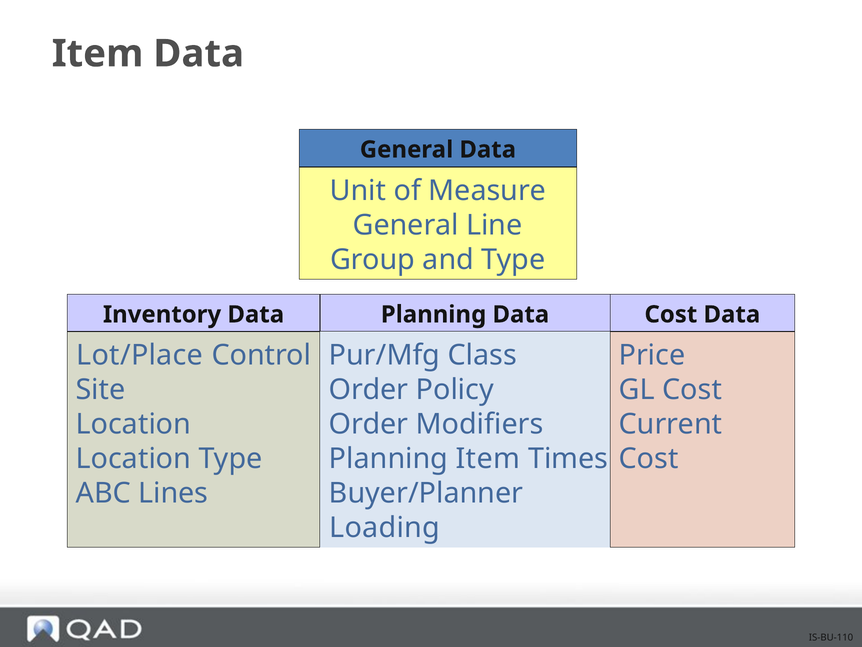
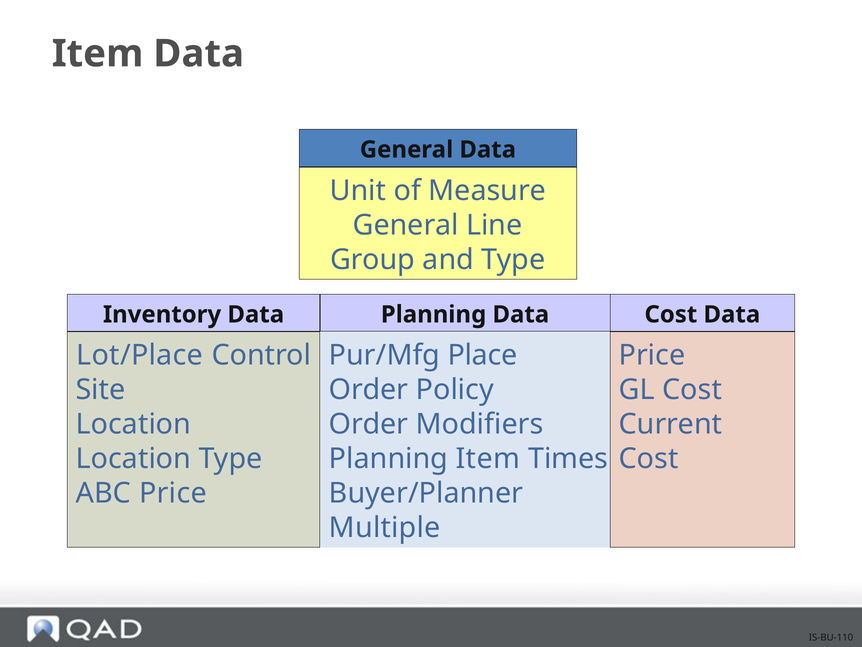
Class: Class -> Place
ABC Lines: Lines -> Price
Loading: Loading -> Multiple
